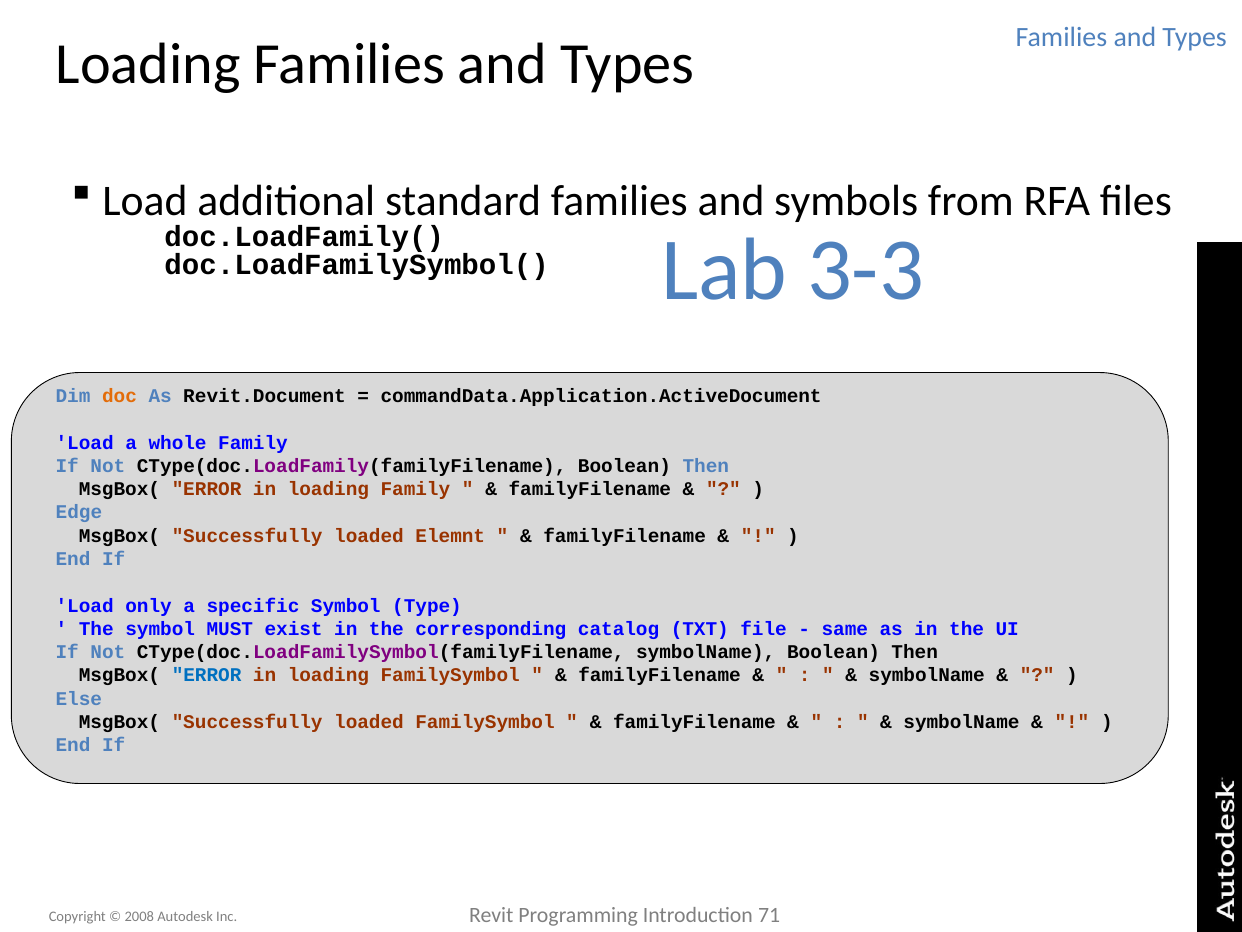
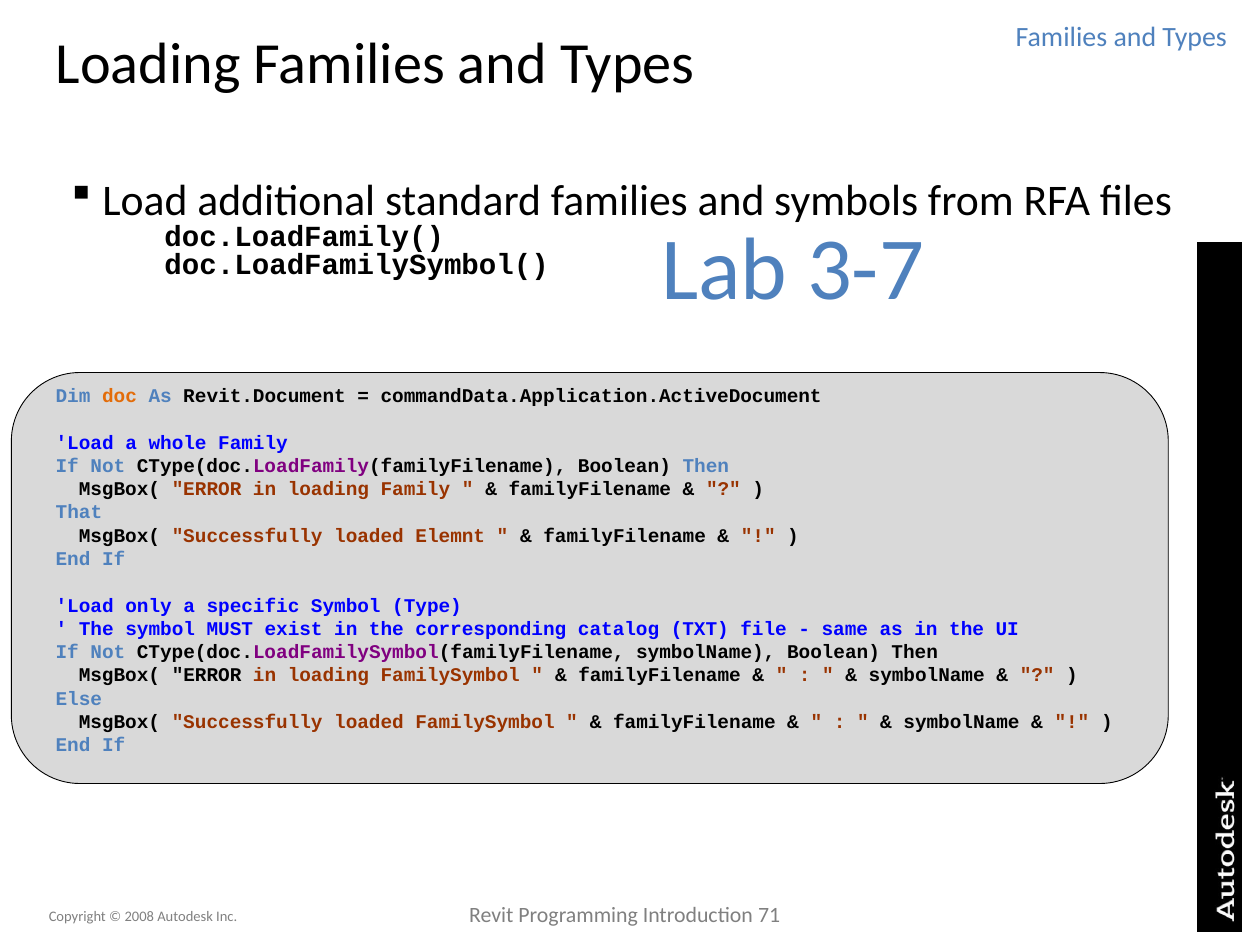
3-3: 3-3 -> 3-7
Edge: Edge -> That
ERROR at (207, 675) colour: blue -> black
